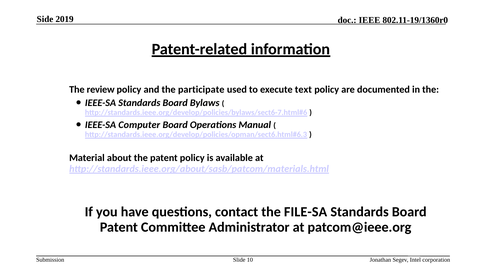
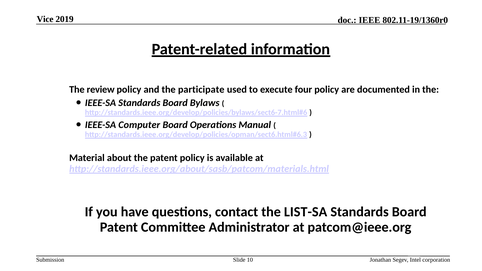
Side: Side -> Vice
text: text -> four
FILE-SA: FILE-SA -> LIST-SA
